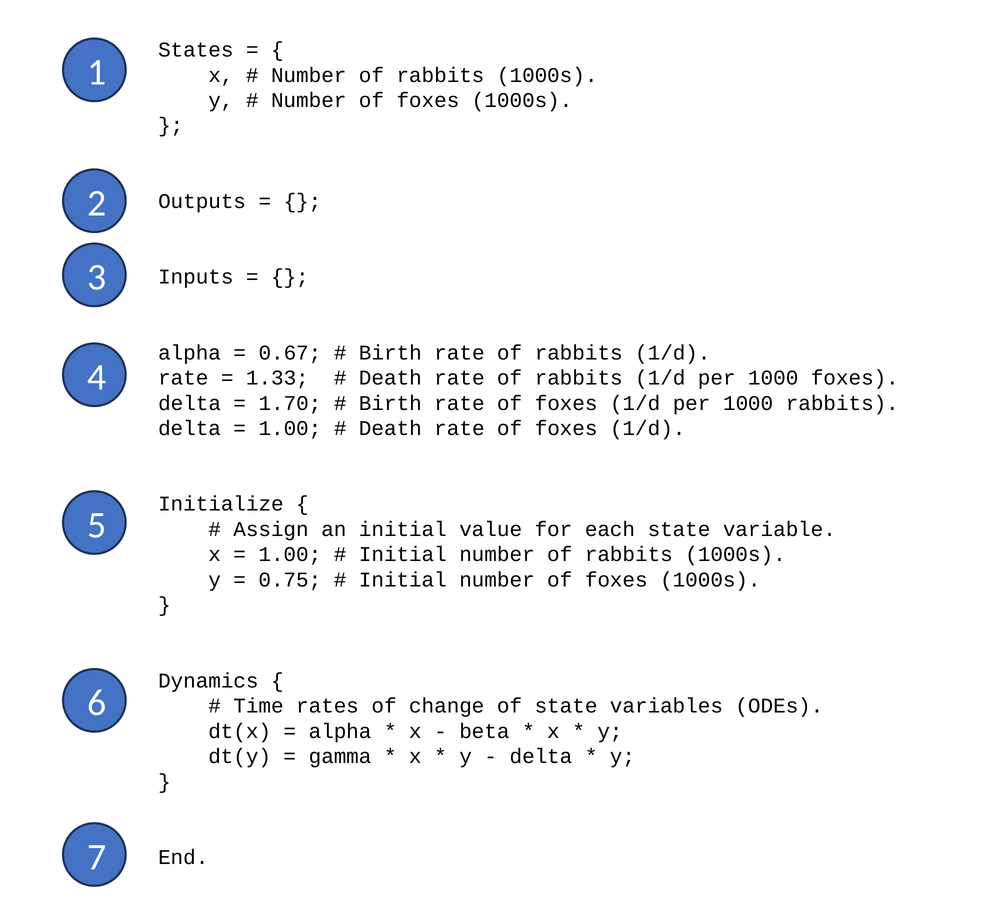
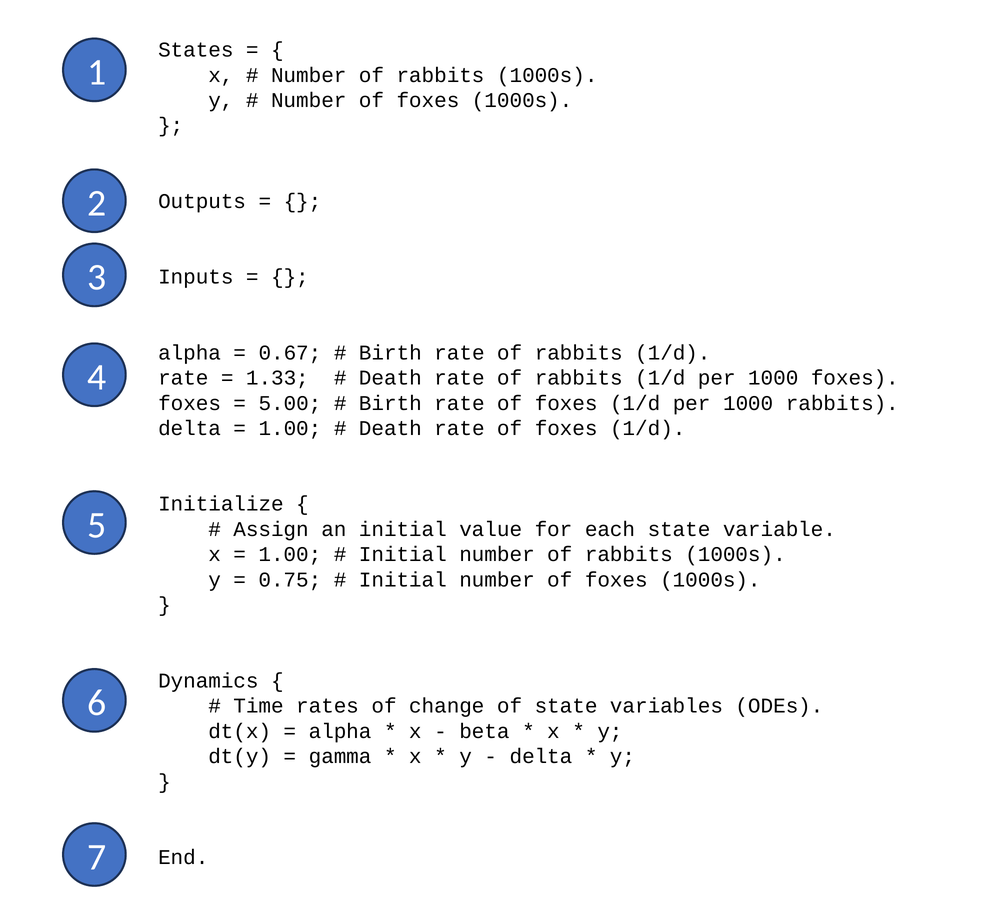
delta at (190, 403): delta -> foxes
1.70: 1.70 -> 5.00
